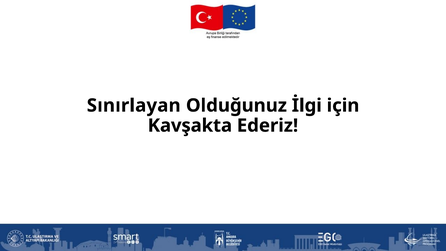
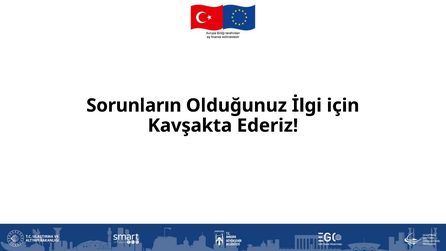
Sınırlayan: Sınırlayan -> Sorunların
